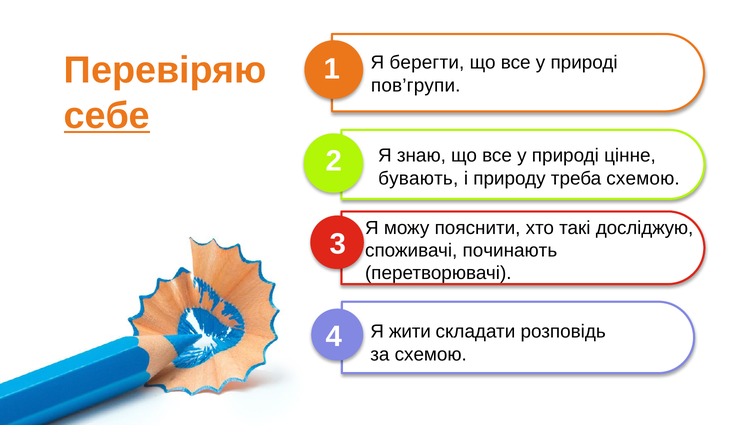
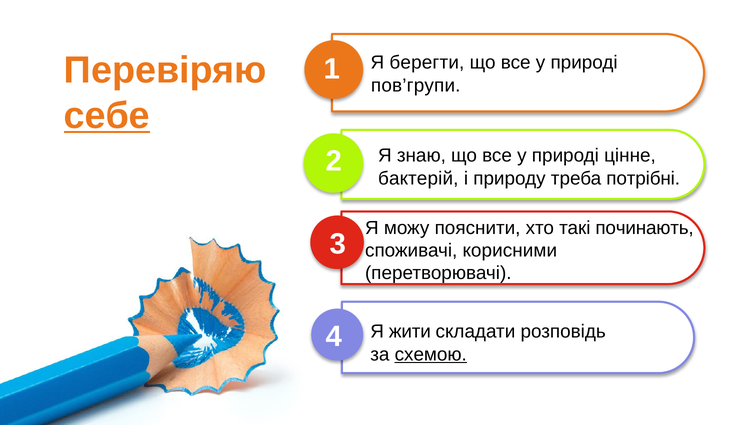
бувають: бувають -> бактерій
треба схемою: схемою -> потрібні
досліджую: досліджую -> починають
починають: починають -> корисними
схемою at (431, 355) underline: none -> present
